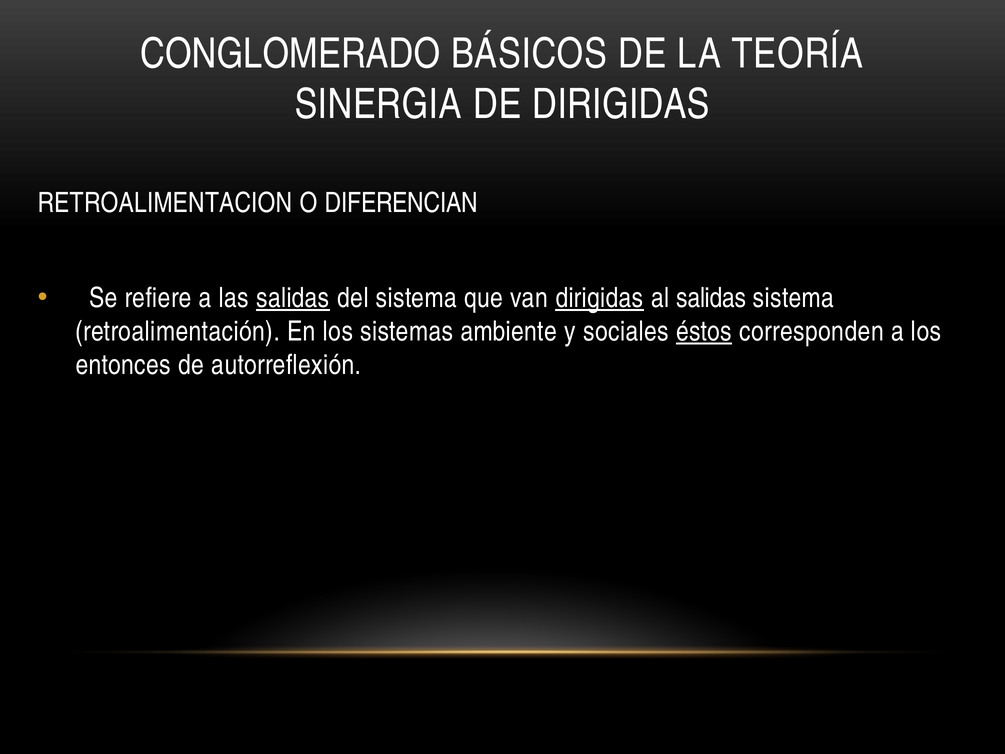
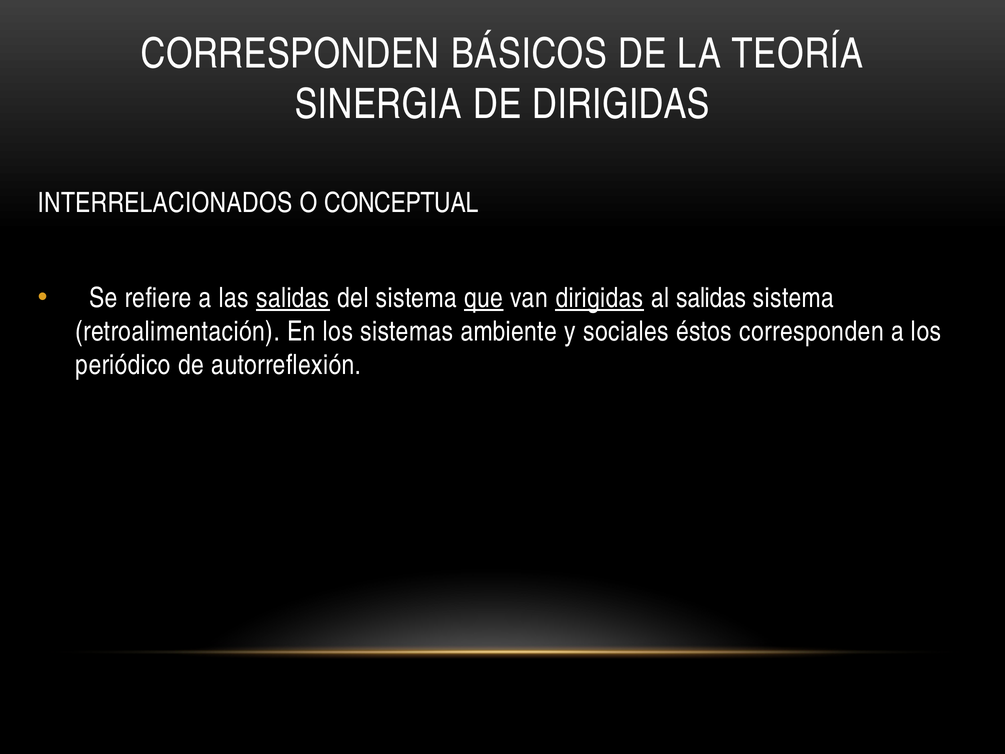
CONGLOMERADO at (290, 54): CONGLOMERADO -> CORRESPONDEN
RETROALIMENTACION: RETROALIMENTACION -> INTERRELACIONADOS
DIFERENCIAN: DIFERENCIAN -> CONCEPTUAL
que underline: none -> present
éstos underline: present -> none
entonces: entonces -> periódico
